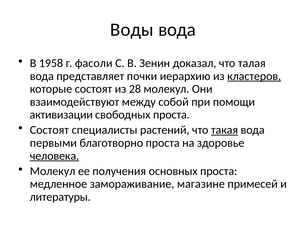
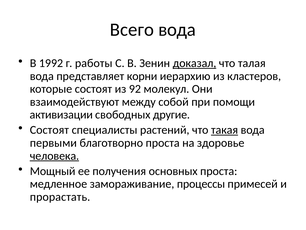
Воды: Воды -> Всего
1958: 1958 -> 1992
фасоли: фасоли -> работы
доказал underline: none -> present
почки: почки -> корни
кластеров underline: present -> none
28: 28 -> 92
свободных проста: проста -> другие
Молекул at (53, 171): Молекул -> Мощный
магазине: магазине -> процессы
литературы: литературы -> прорастать
